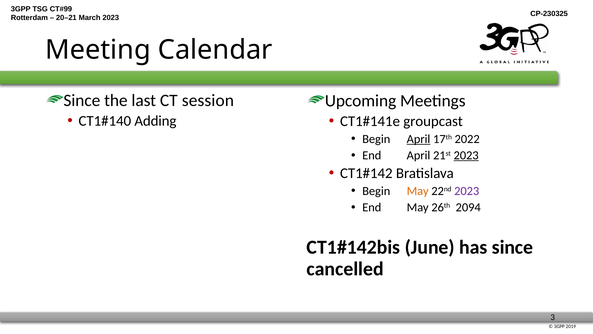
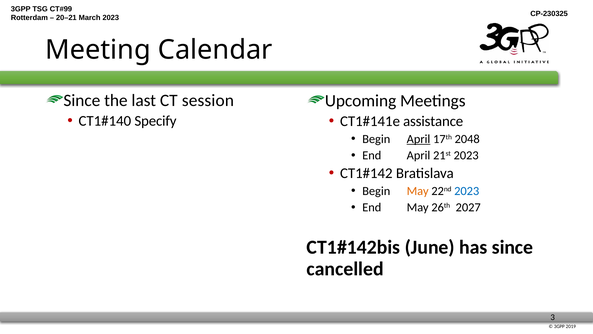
Adding: Adding -> Specify
groupcast: groupcast -> assistance
2022: 2022 -> 2048
2023 at (466, 155) underline: present -> none
2023 at (467, 191) colour: purple -> blue
2094: 2094 -> 2027
